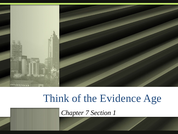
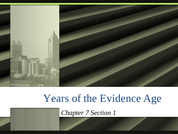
Think: Think -> Years
